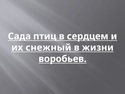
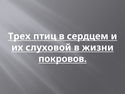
Сада: Сада -> Трех
снежный: снежный -> слуховой
воробьев: воробьев -> покровов
